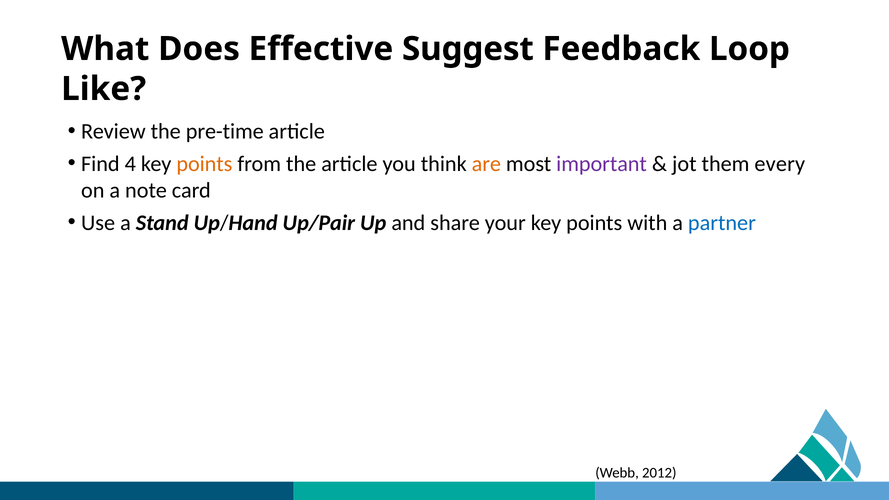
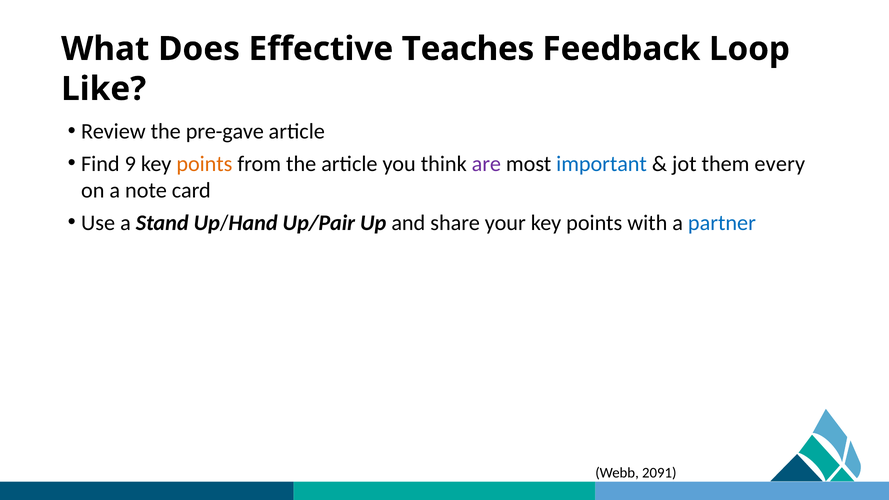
Suggest: Suggest -> Teaches
pre-time: pre-time -> pre-gave
4: 4 -> 9
are colour: orange -> purple
important colour: purple -> blue
2012: 2012 -> 2091
